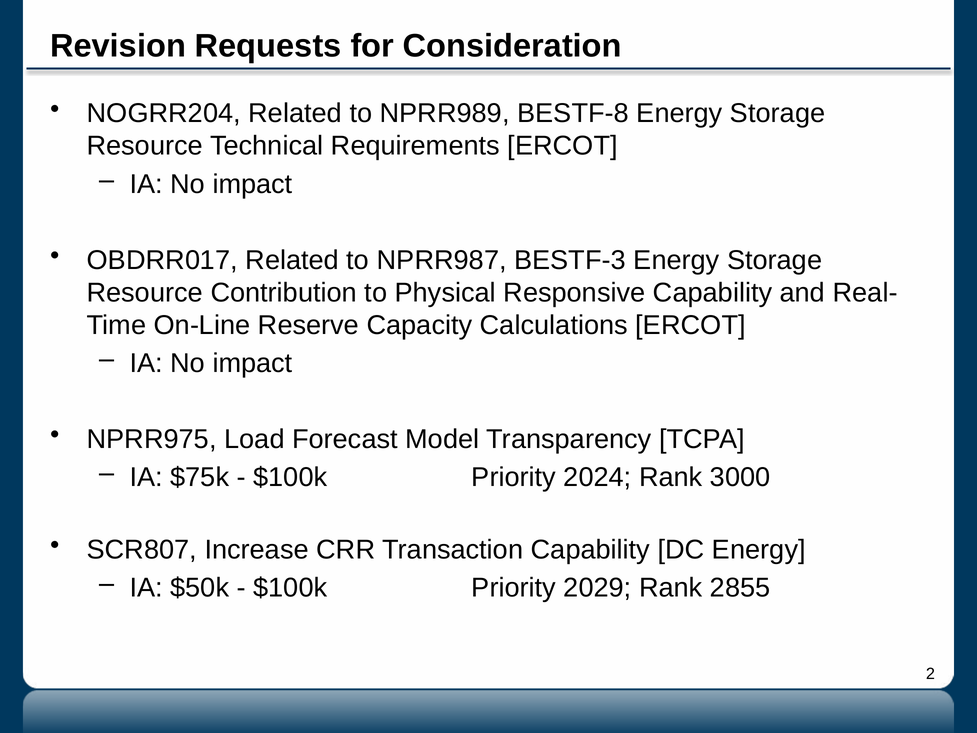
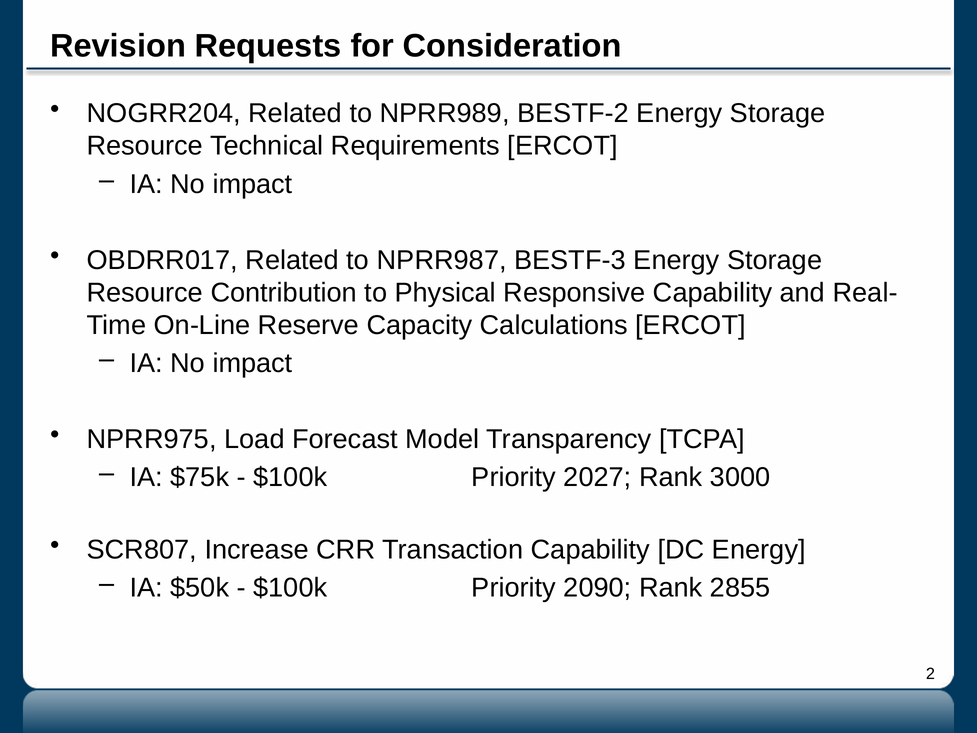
BESTF-8: BESTF-8 -> BESTF-2
2024: 2024 -> 2027
2029: 2029 -> 2090
